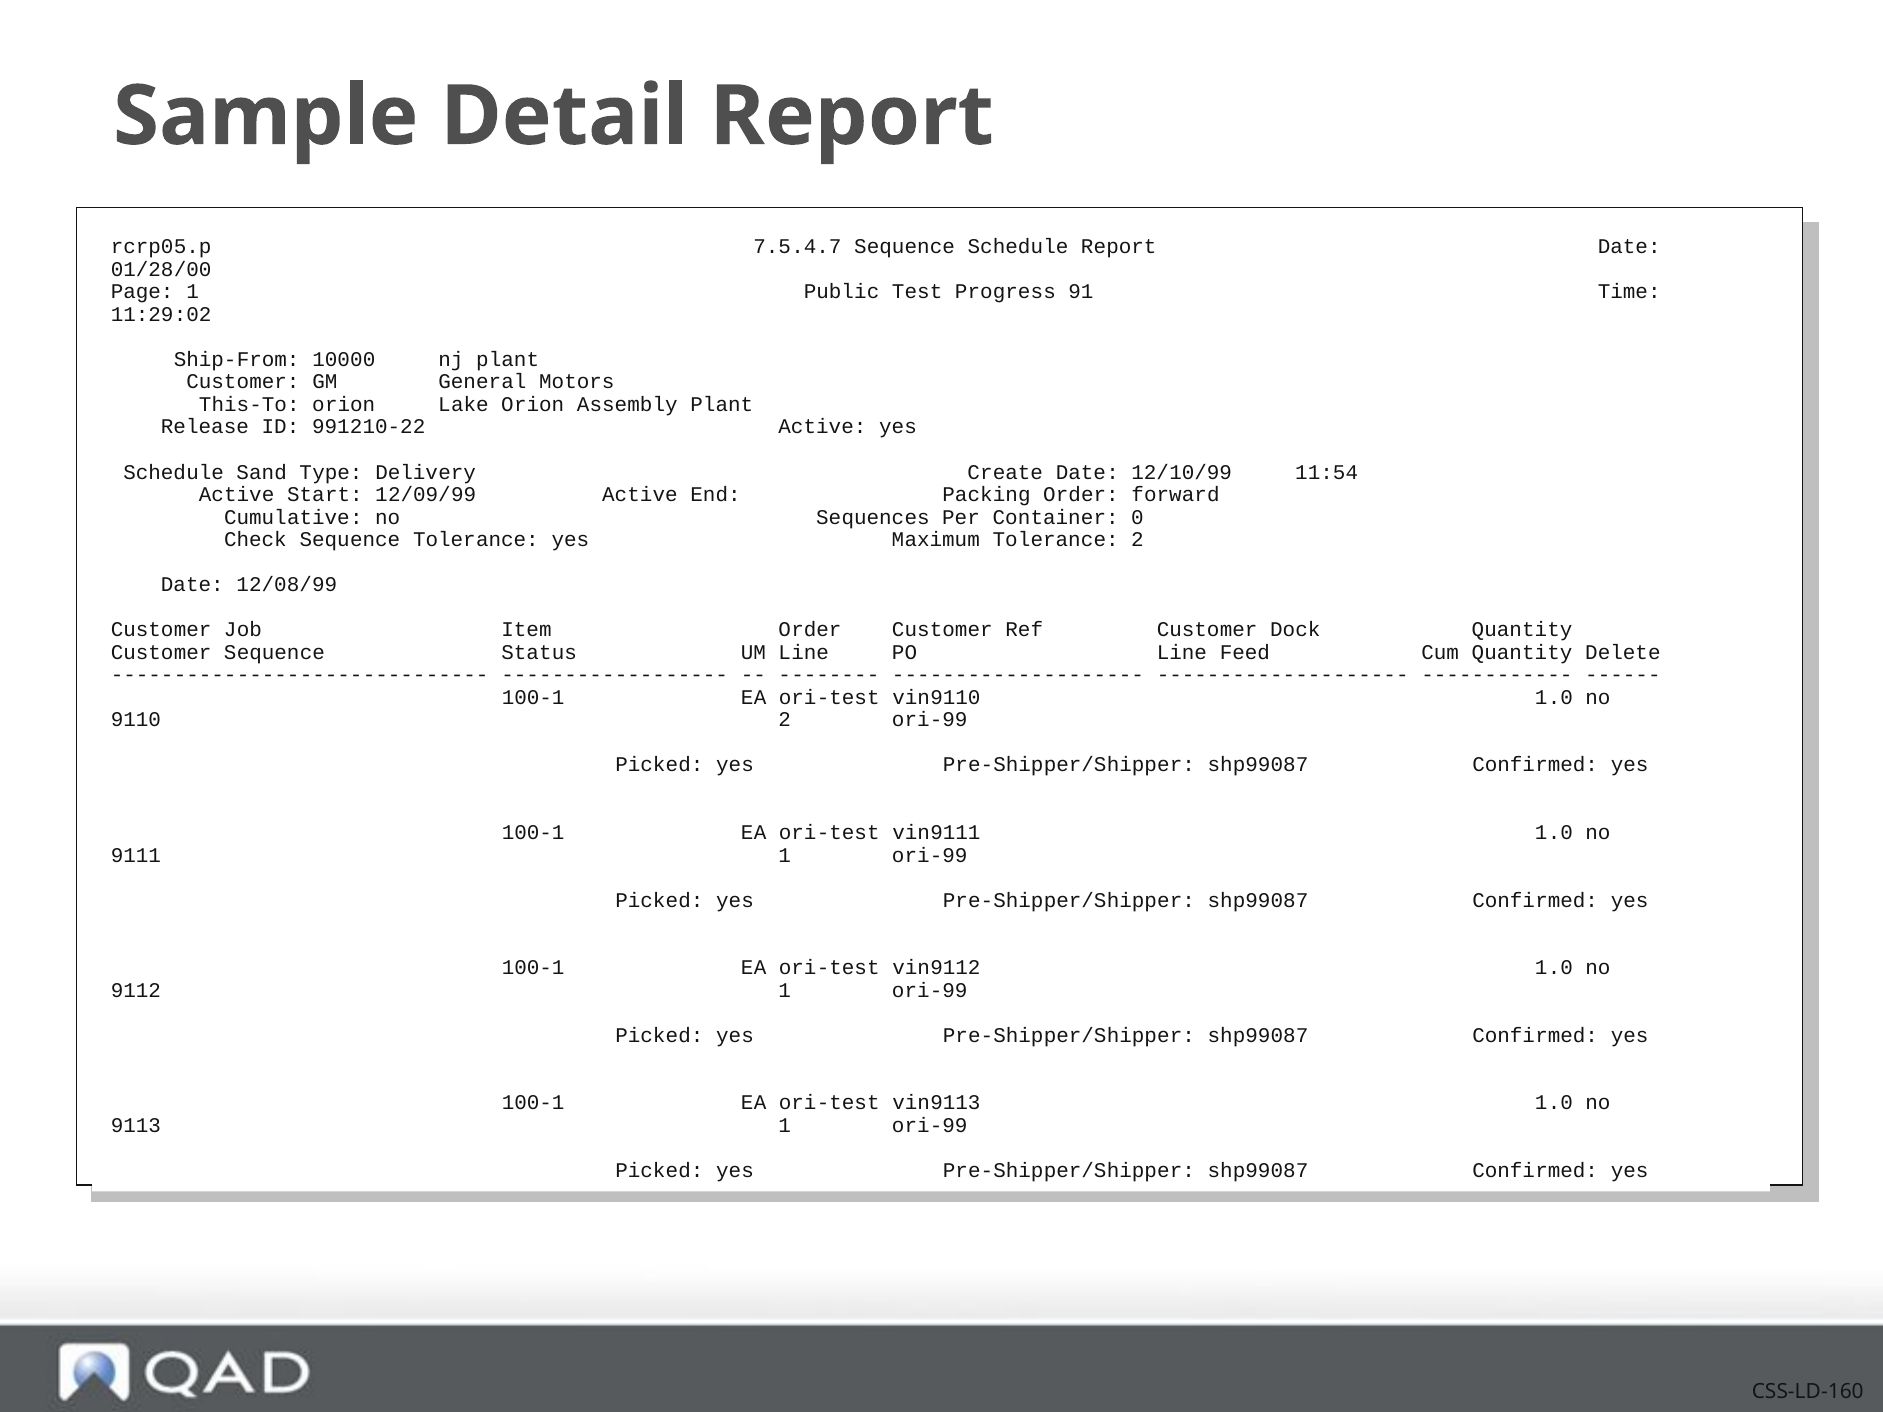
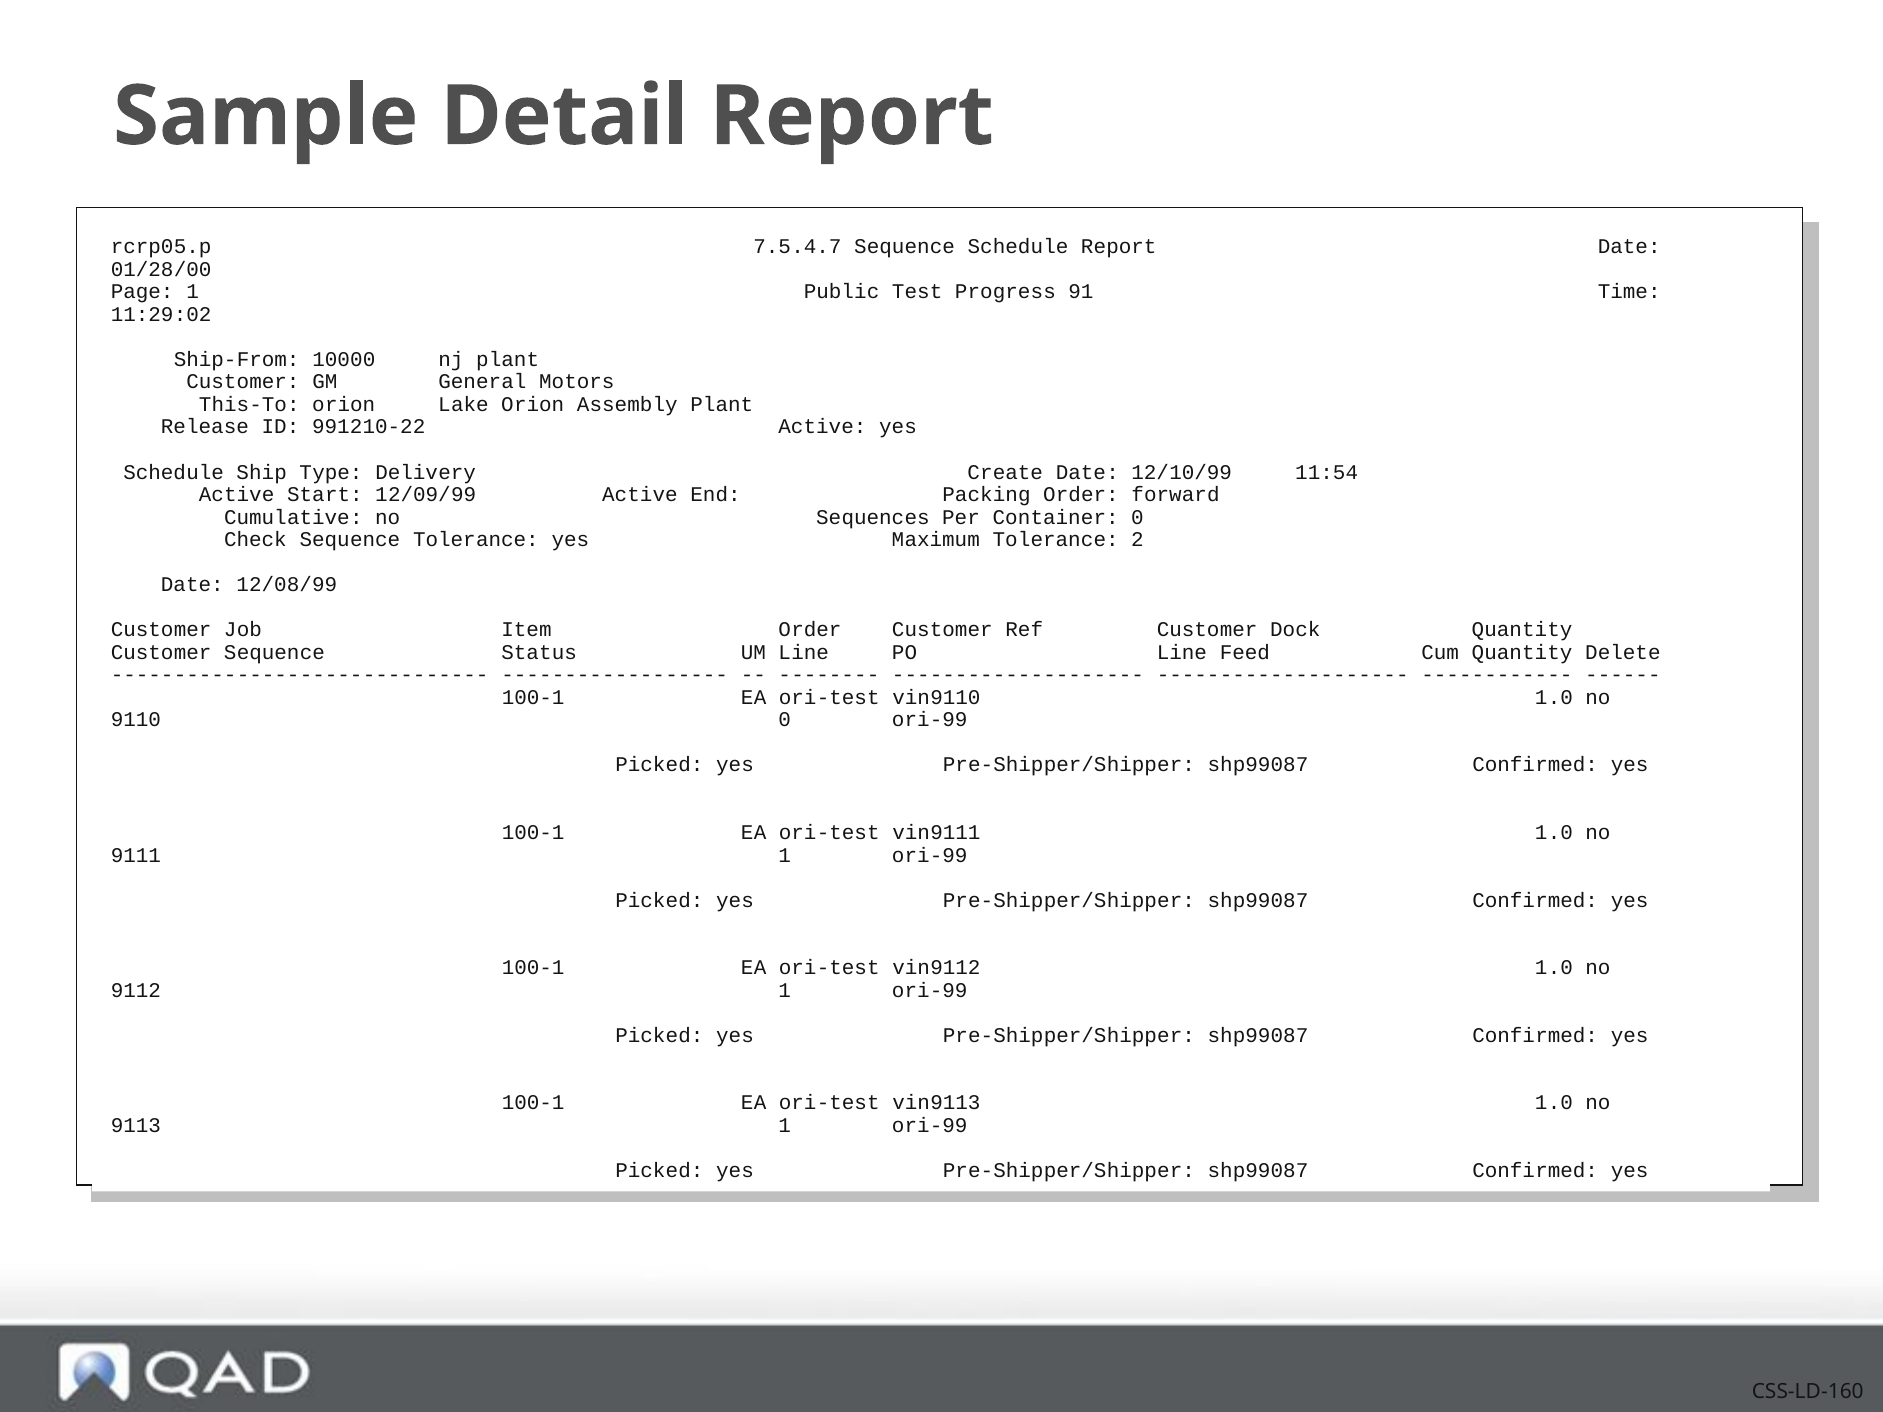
Sand: Sand -> Ship
9110 2: 2 -> 0
